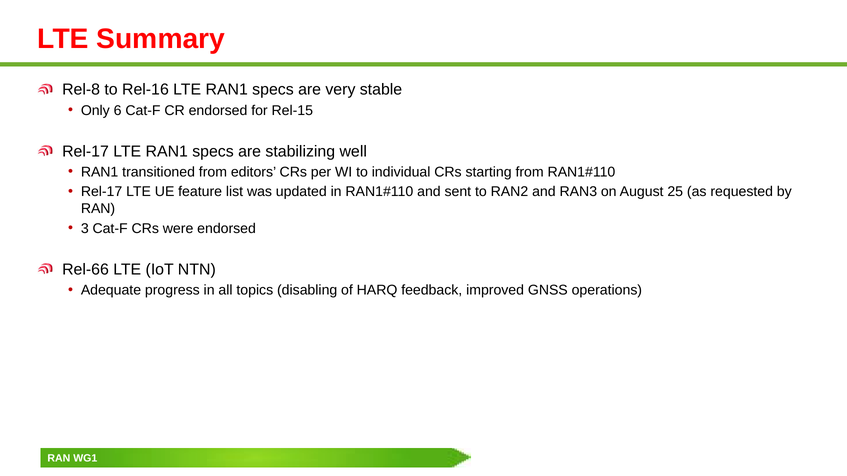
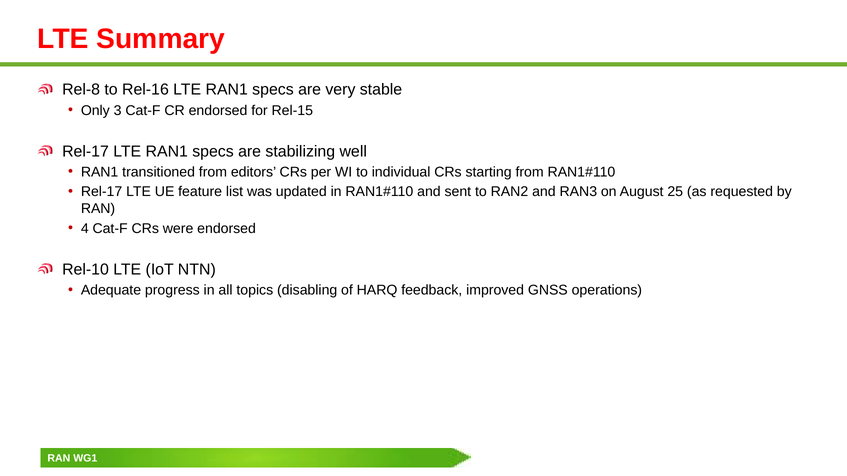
6: 6 -> 3
3: 3 -> 4
Rel-66: Rel-66 -> Rel-10
